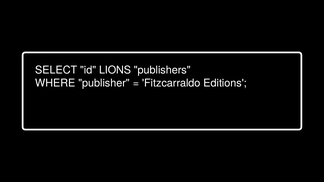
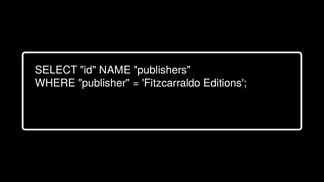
LIONS: LIONS -> NAME
